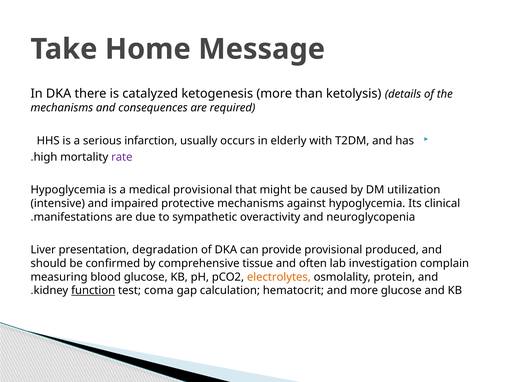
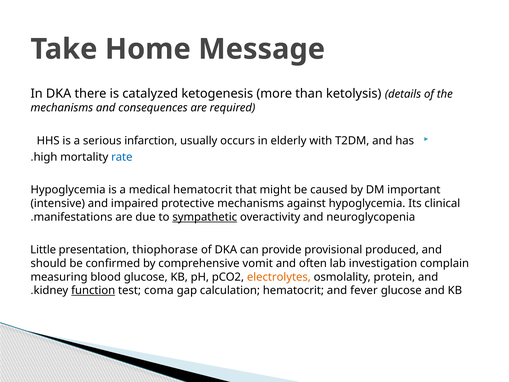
rate colour: purple -> blue
medical provisional: provisional -> hematocrit
utilization: utilization -> important
sympathetic underline: none -> present
Liver: Liver -> Little
degradation: degradation -> thiophorase
tissue: tissue -> vomit
and more: more -> fever
